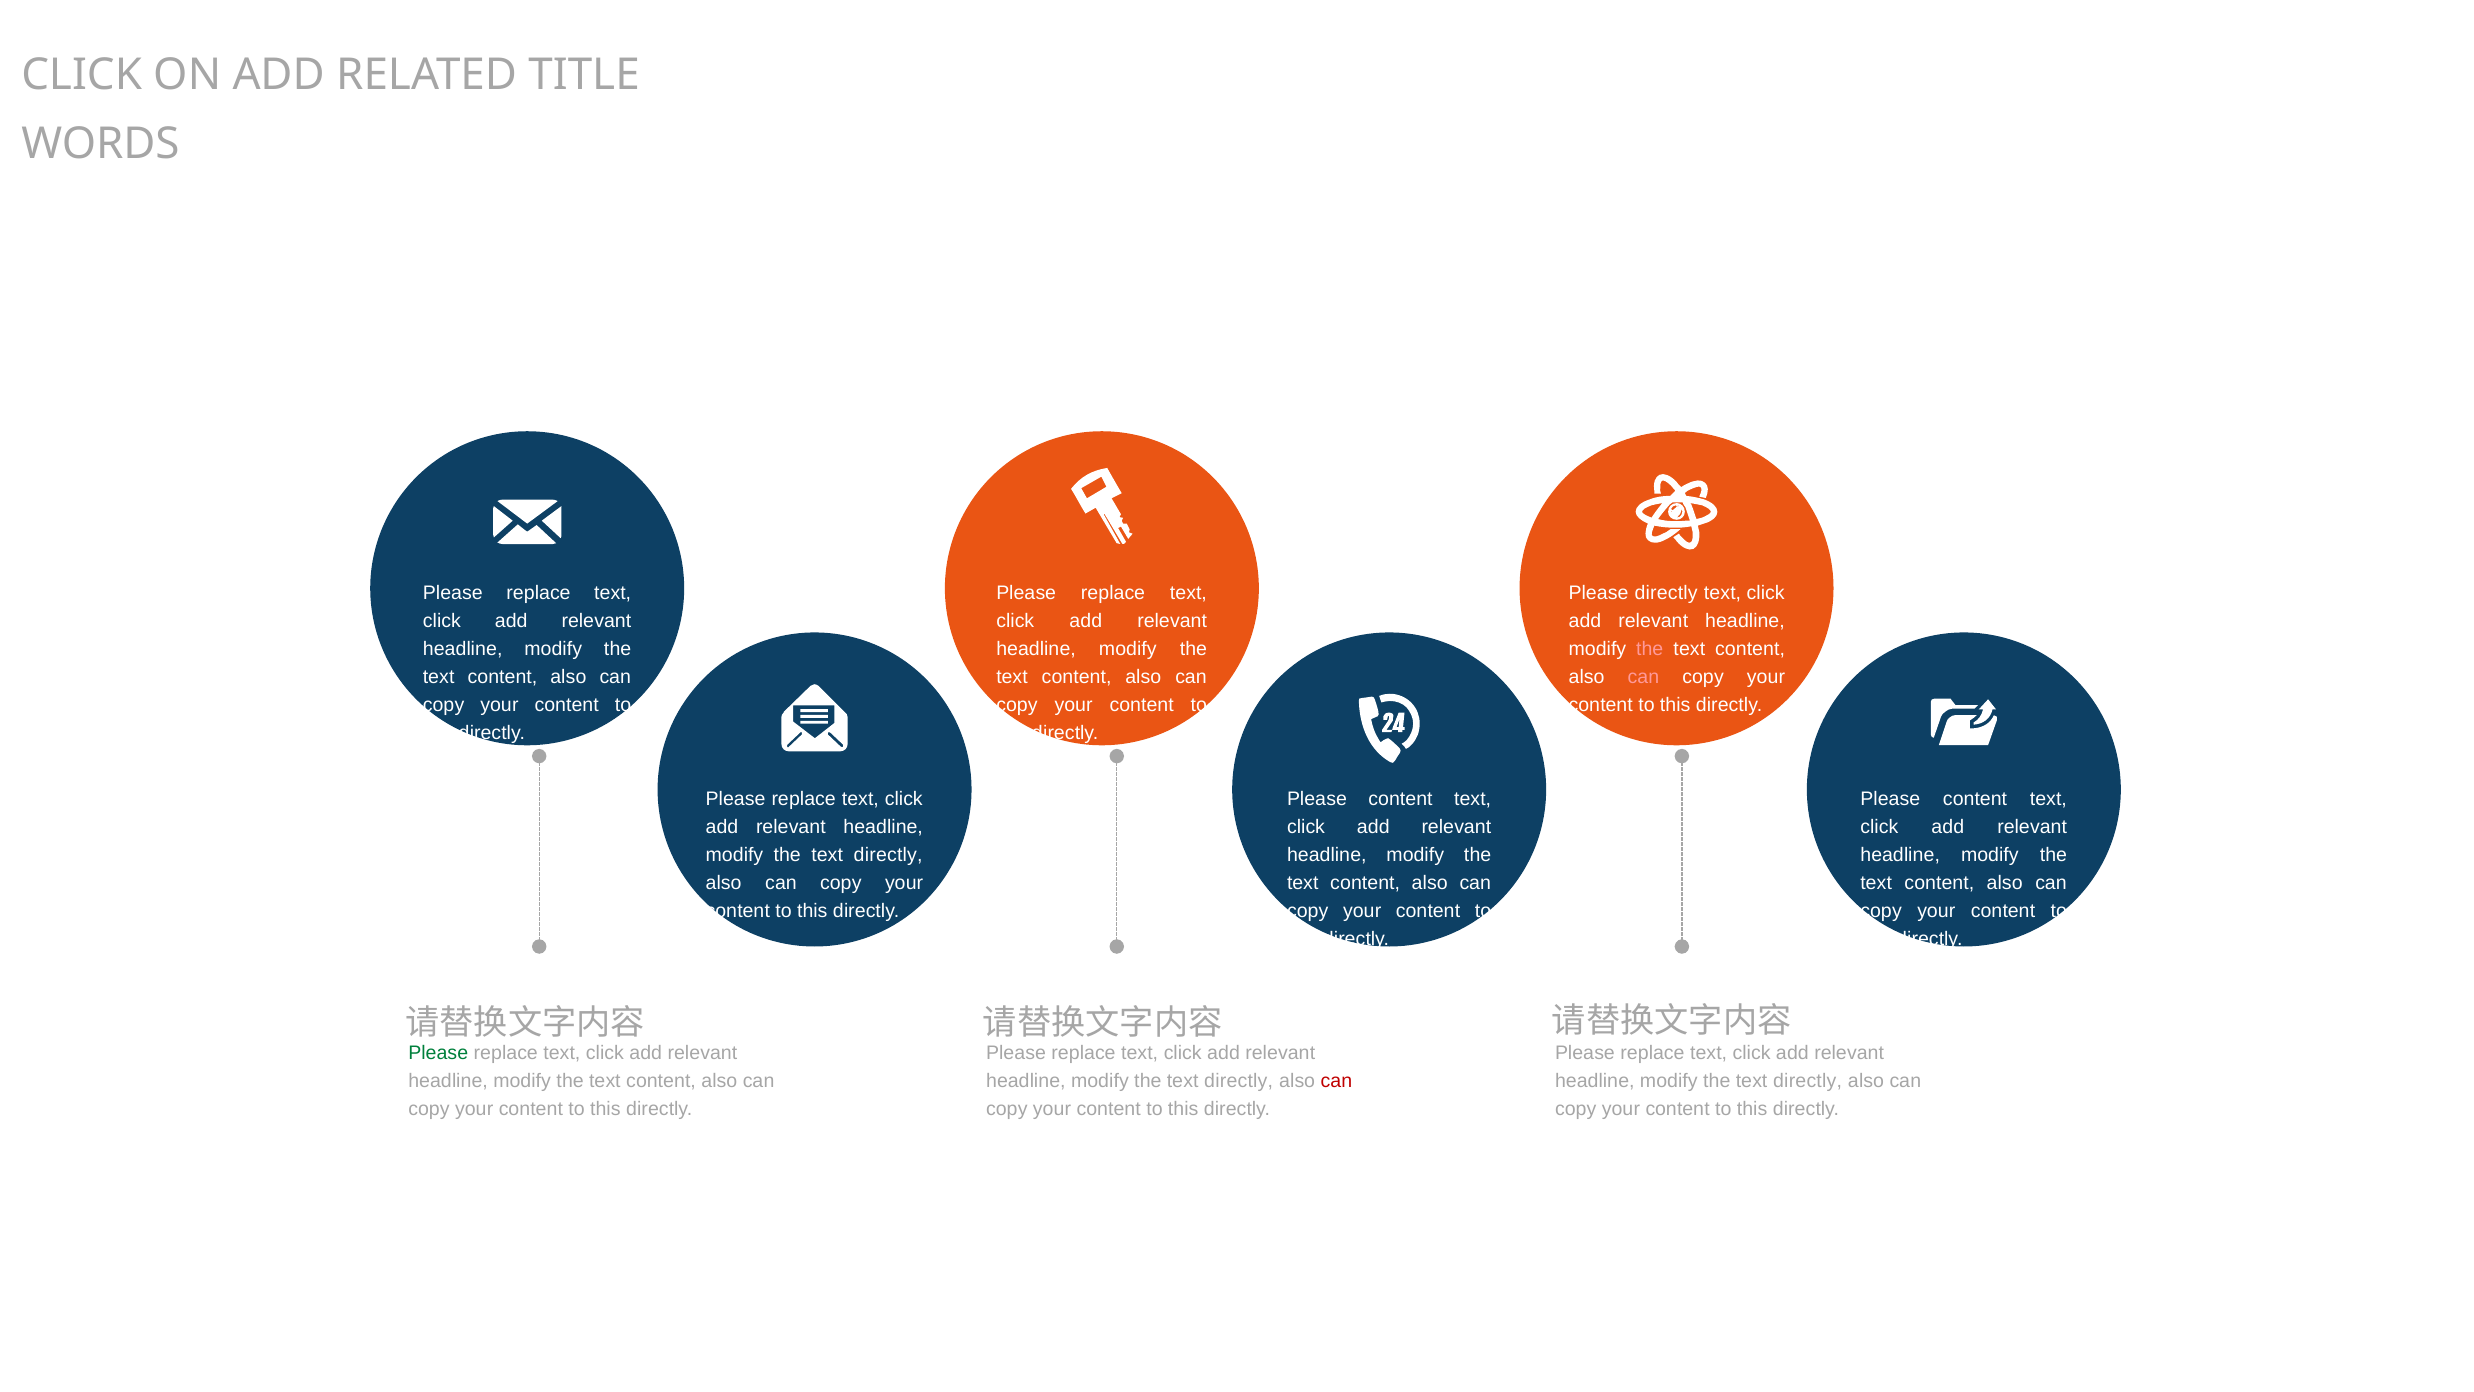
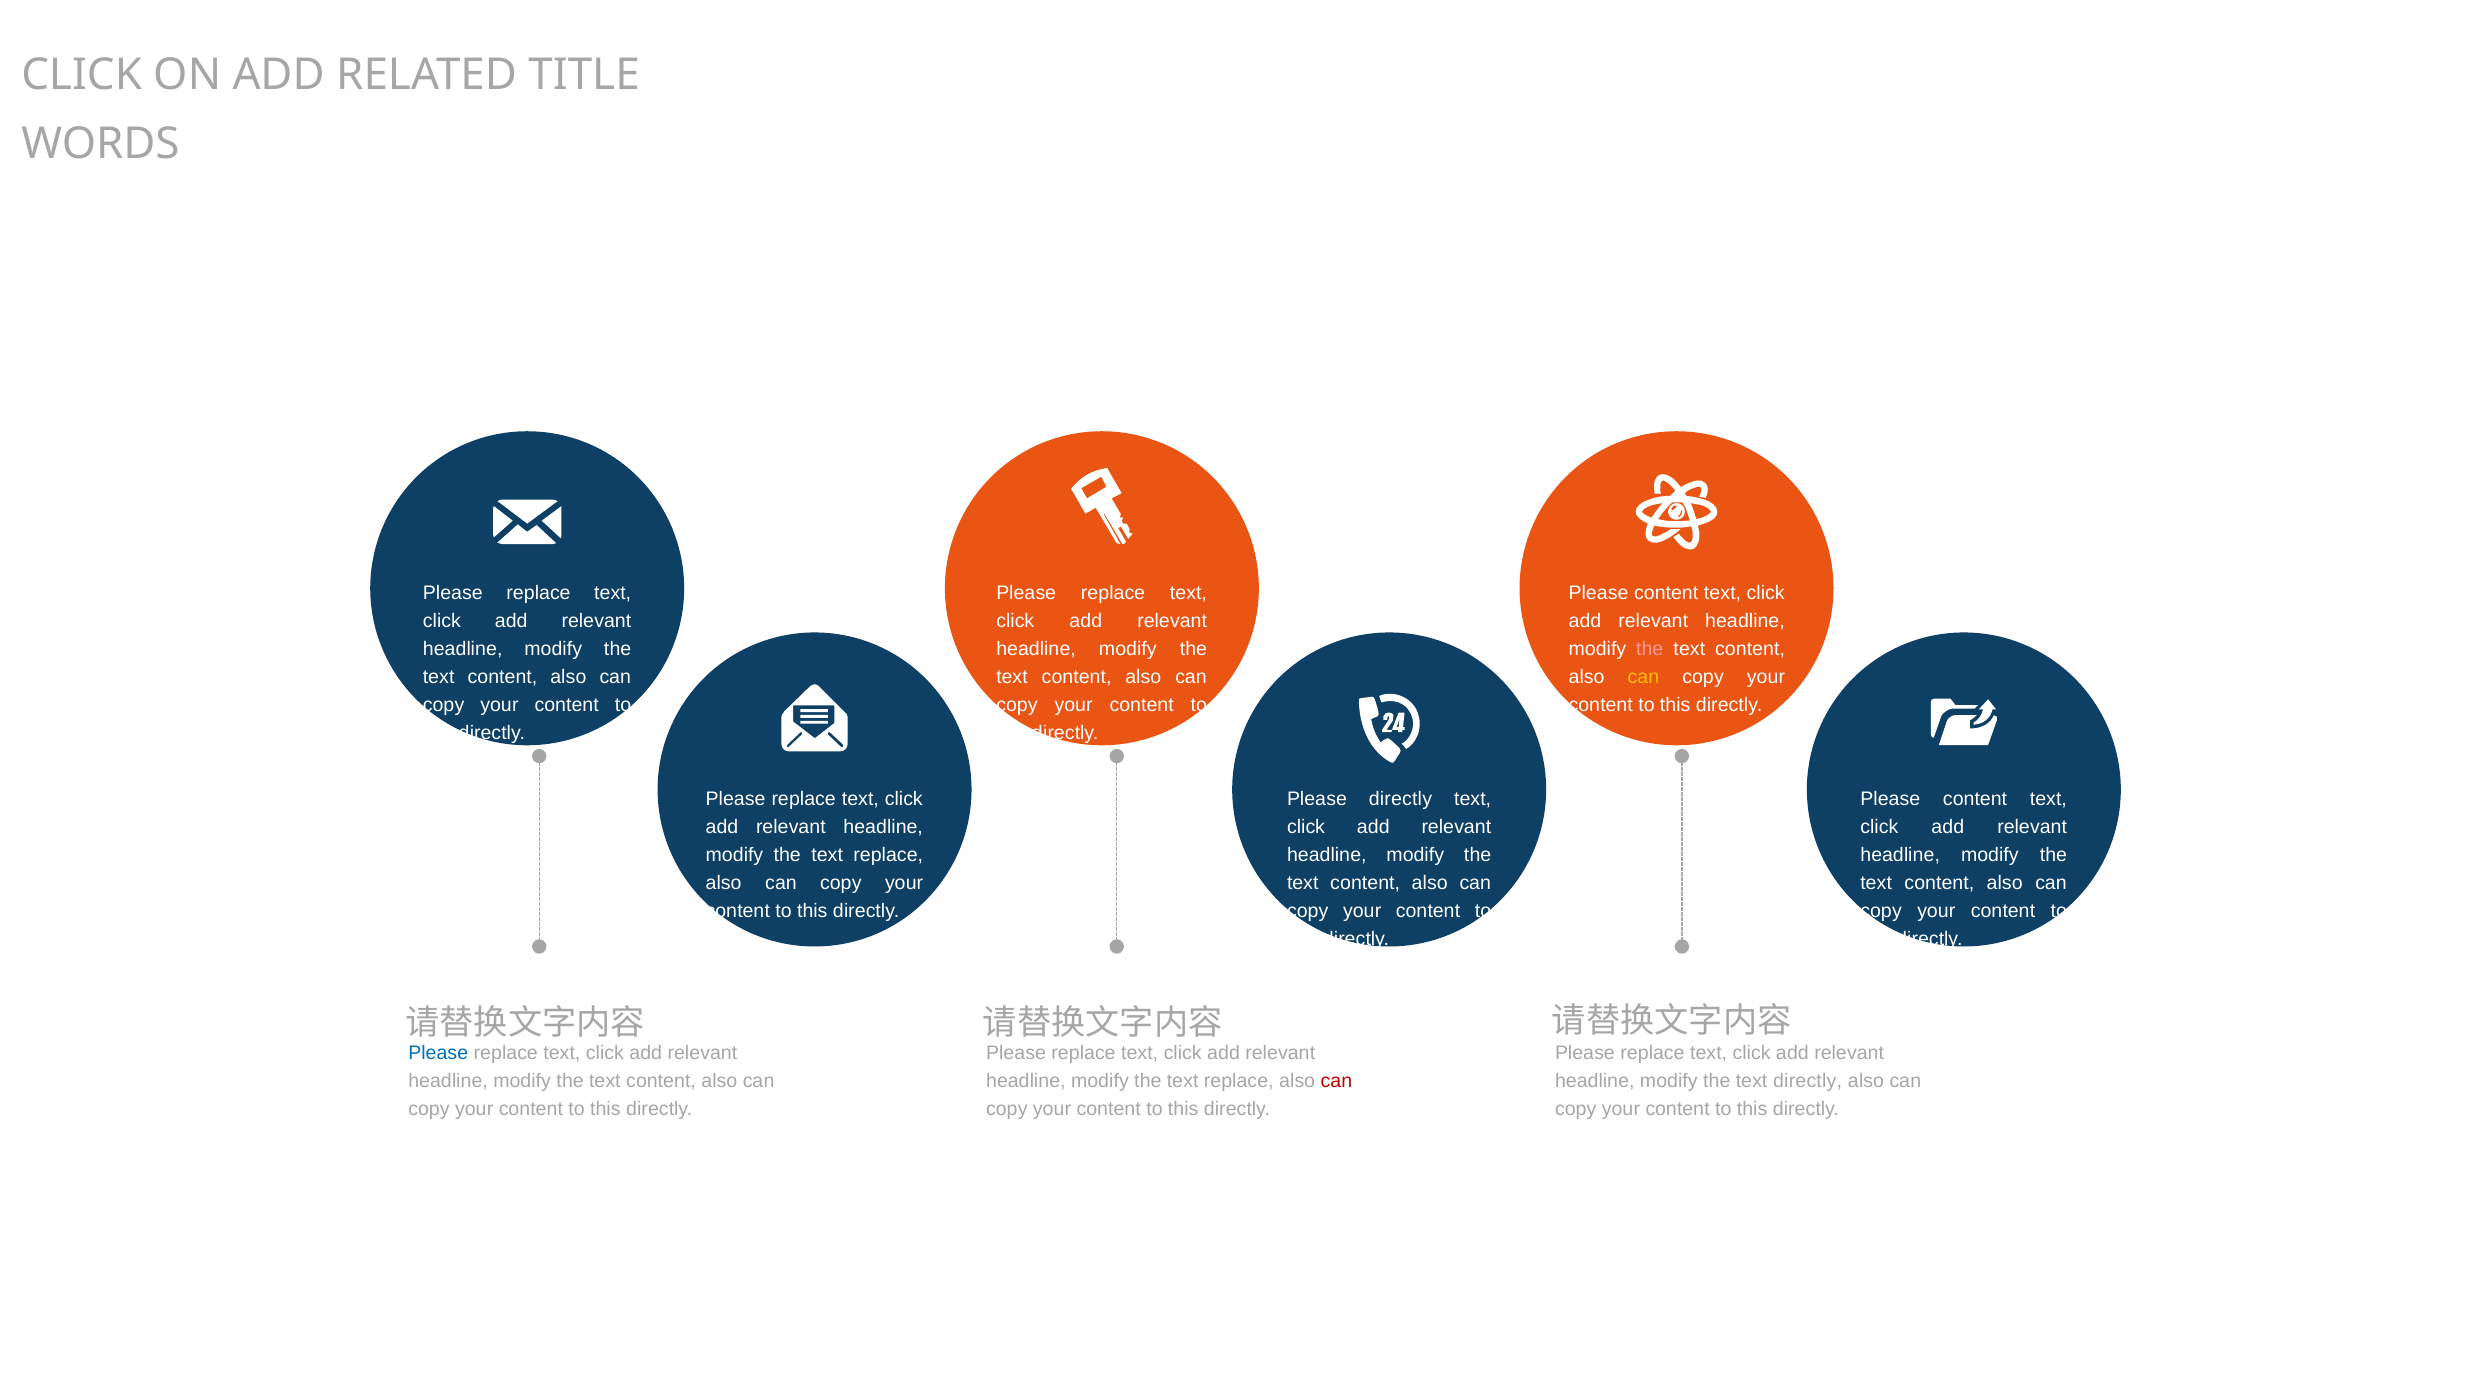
directly at (1666, 593): directly -> content
can at (1643, 677) colour: pink -> yellow
content at (1401, 799): content -> directly
directly at (888, 855): directly -> replace
Please at (438, 1052) colour: green -> blue
directly at (1239, 1080): directly -> replace
